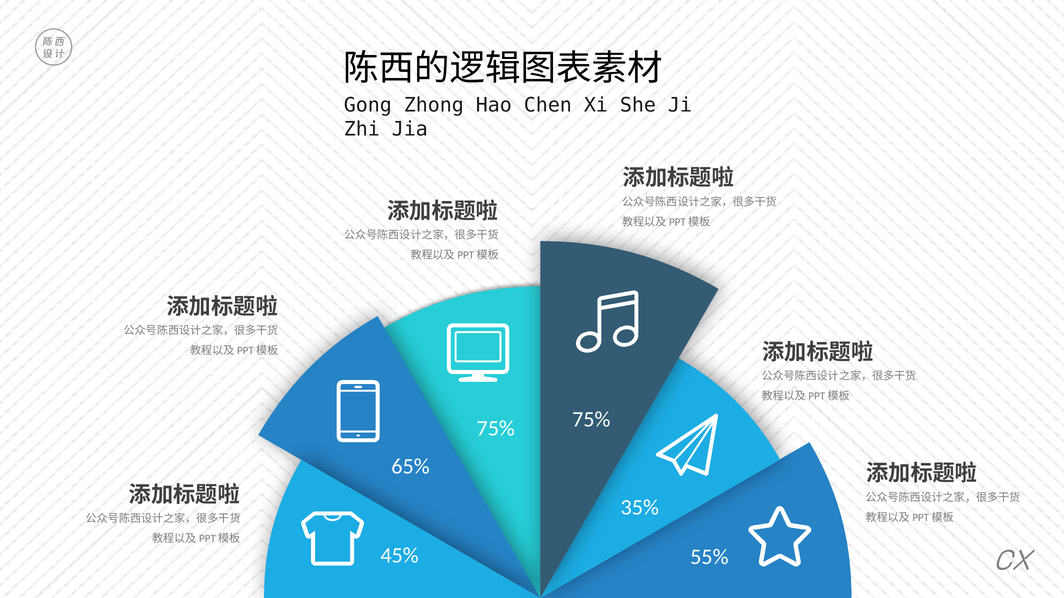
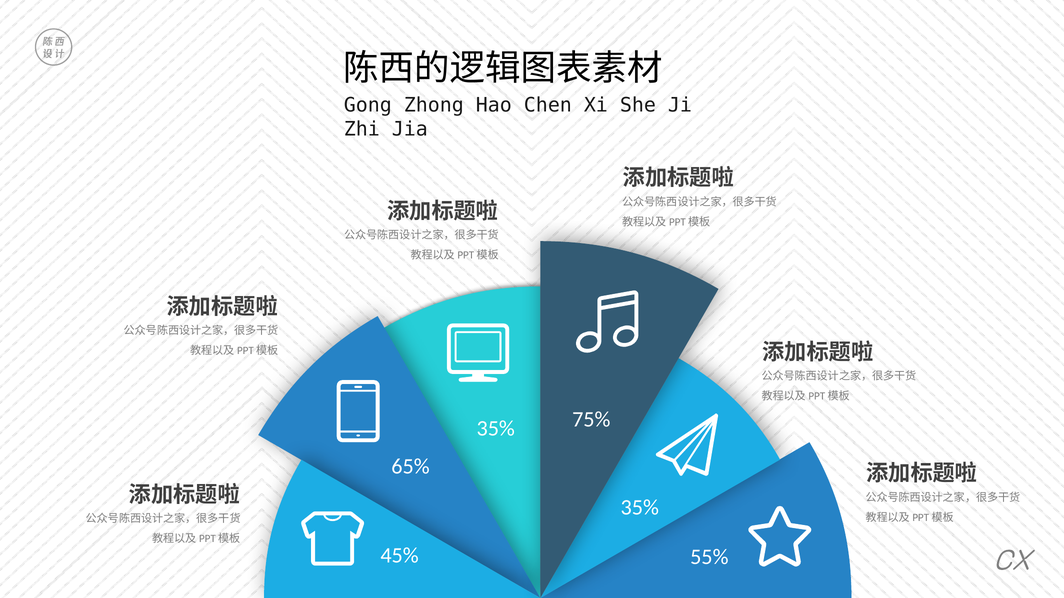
75% at (496, 429): 75% -> 35%
